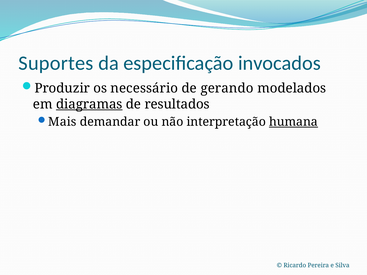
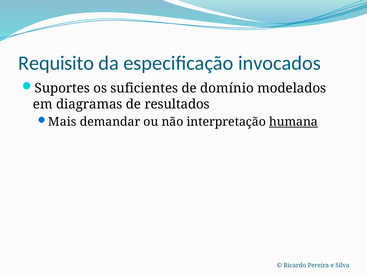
Suportes: Suportes -> Requisito
Produzir: Produzir -> Suportes
necessário: necessário -> suficientes
gerando: gerando -> domínio
diagramas underline: present -> none
